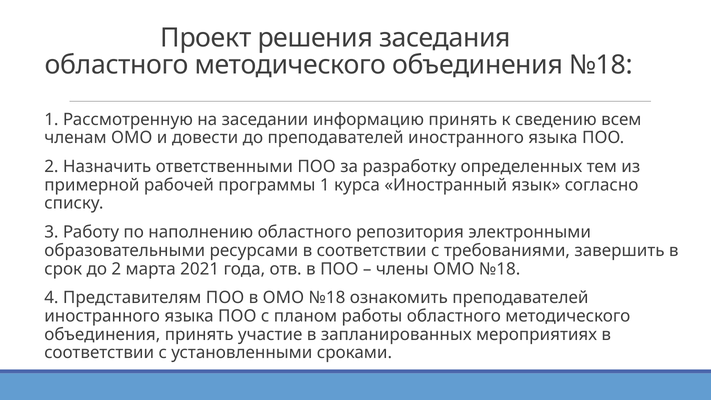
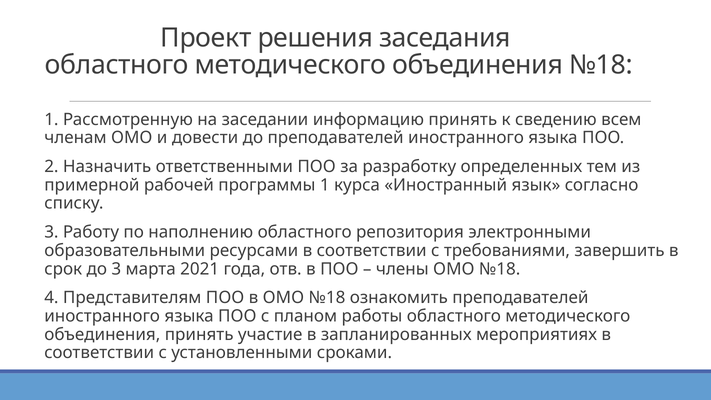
до 2: 2 -> 3
